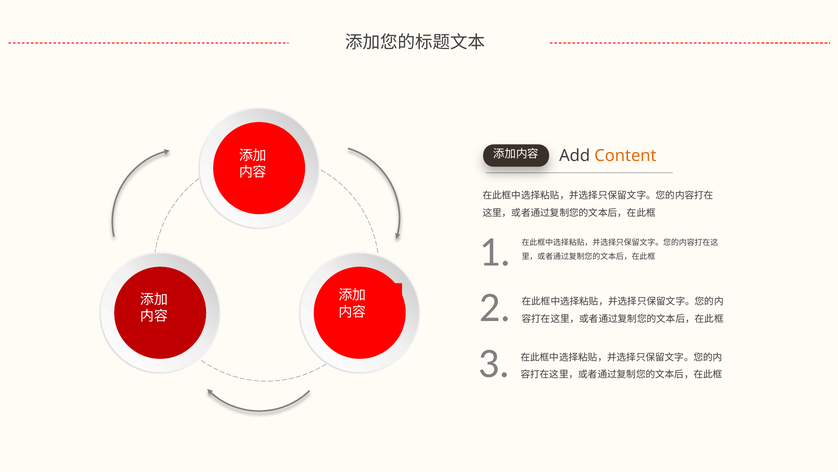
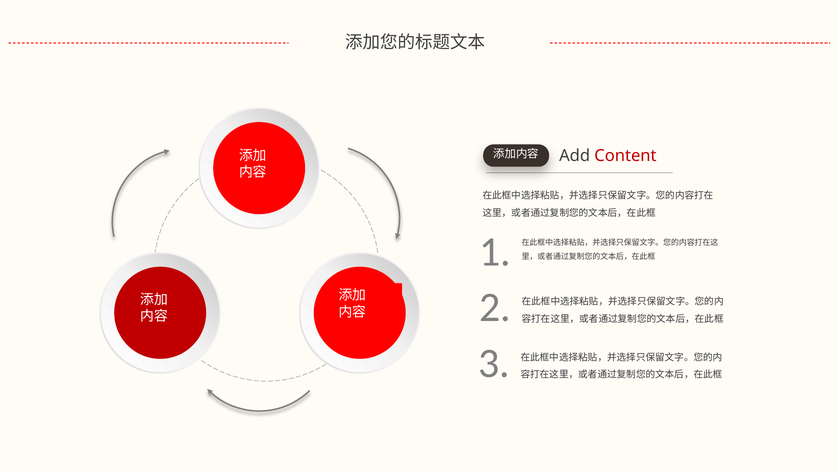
Content colour: orange -> red
